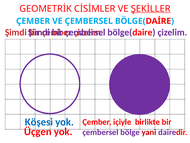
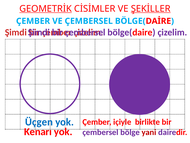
GEOMETRİK underline: none -> present
Köşesi: Köşesi -> Üçgen
Üçgen: Üçgen -> Kenarı
